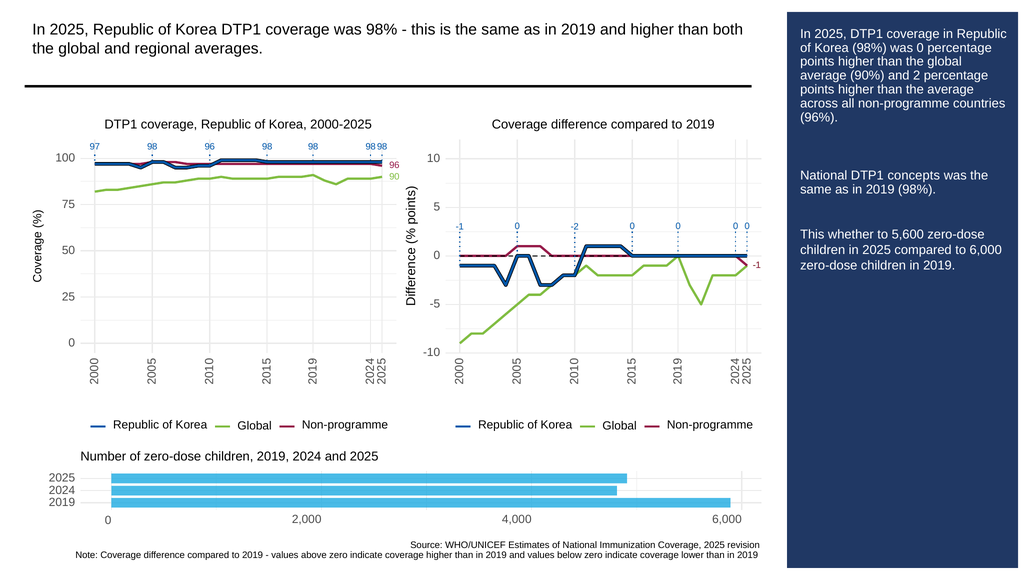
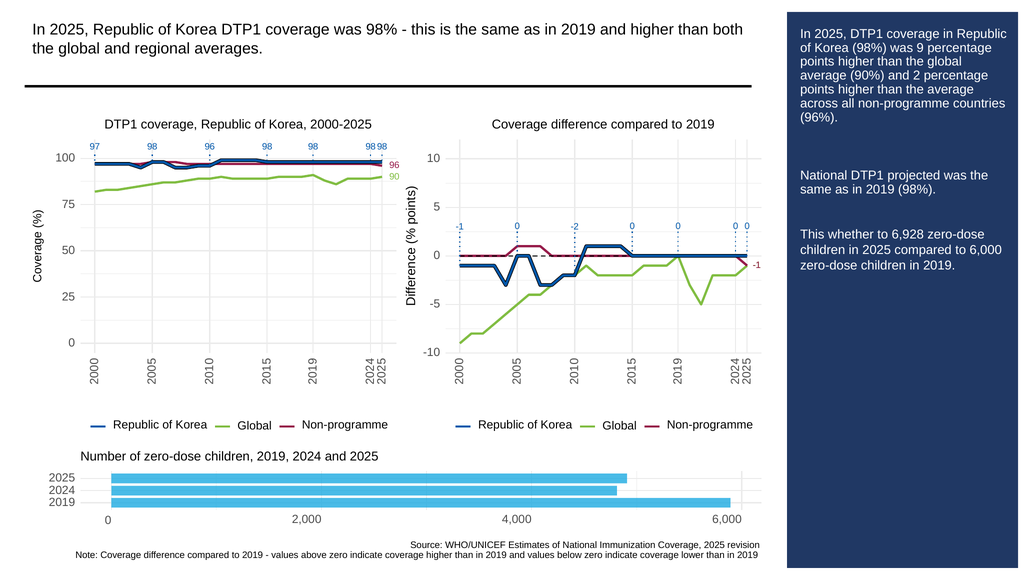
was 0: 0 -> 9
concepts: concepts -> projected
5,600: 5,600 -> 6,928
